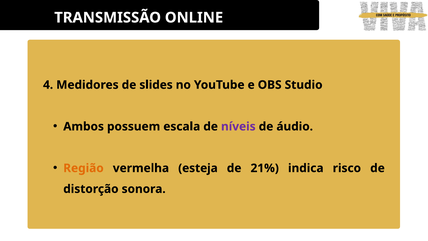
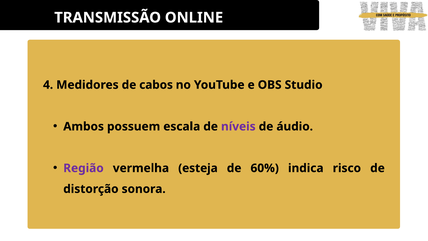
slides: slides -> cabos
Região colour: orange -> purple
21%: 21% -> 60%
